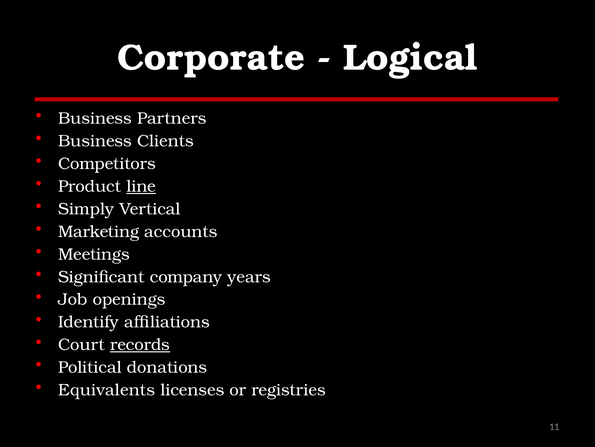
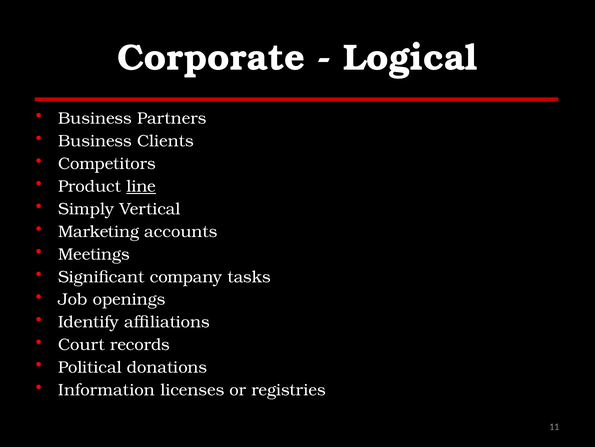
years: years -> tasks
records underline: present -> none
Equivalents: Equivalents -> Information
